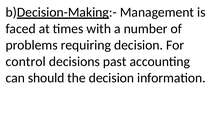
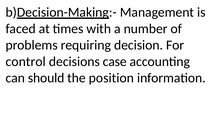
past: past -> case
the decision: decision -> position
